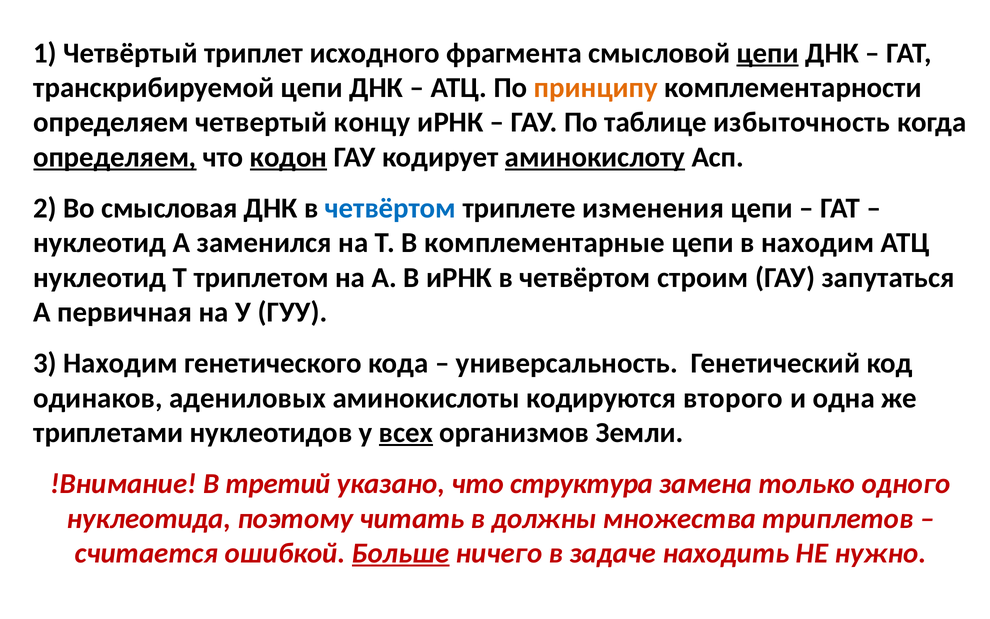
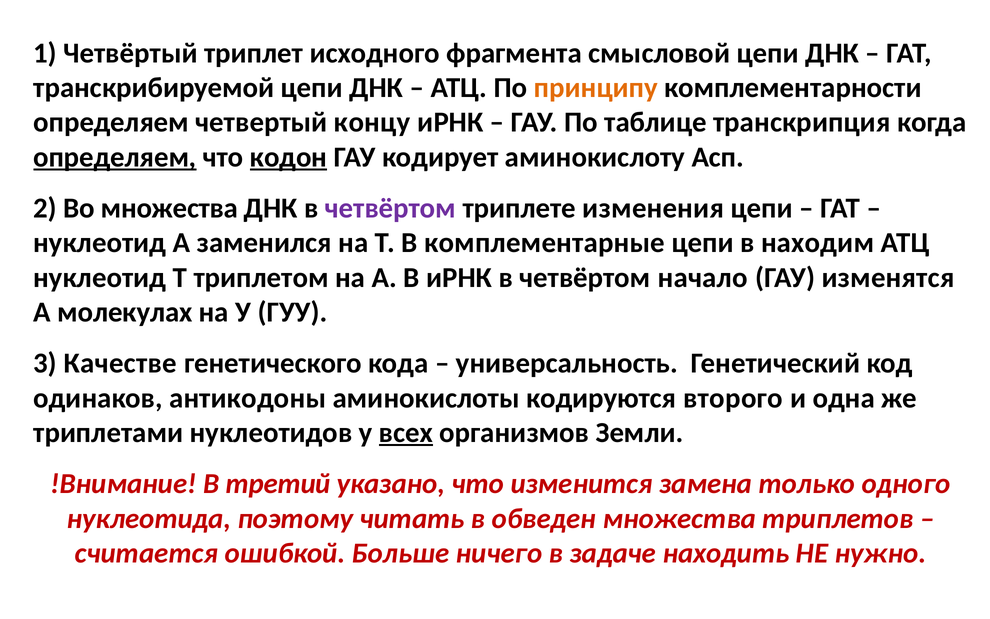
цепи at (768, 53) underline: present -> none
избыточность: избыточность -> транскрипция
аминокислоту underline: present -> none
Во смысловая: смысловая -> множества
четвёртом at (390, 208) colour: blue -> purple
строим: строим -> начало
запутаться: запутаться -> изменятся
первичная: первичная -> молекулах
3 Находим: Находим -> Качестве
адениловых: адениловых -> антикодоны
структура: структура -> изменится
должны: должны -> обведен
Больше underline: present -> none
